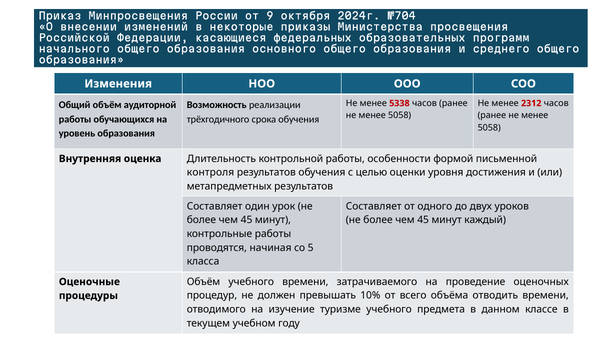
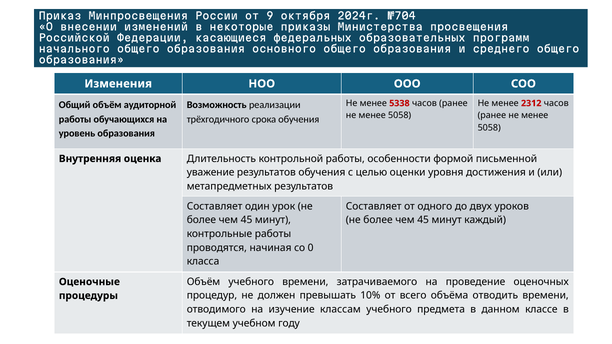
контроля: контроля -> уважение
5: 5 -> 0
туризме: туризме -> классам
